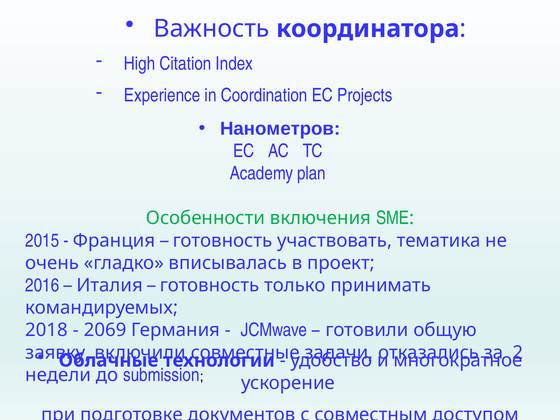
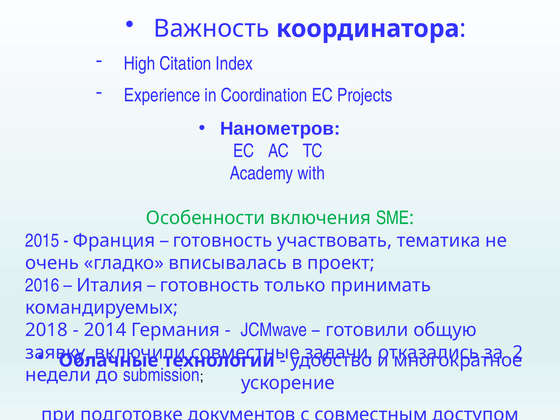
plan: plan -> with
2069: 2069 -> 2014
